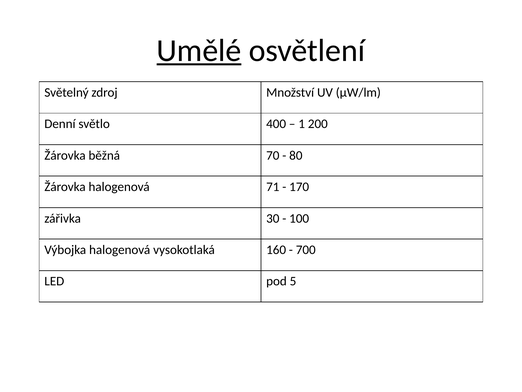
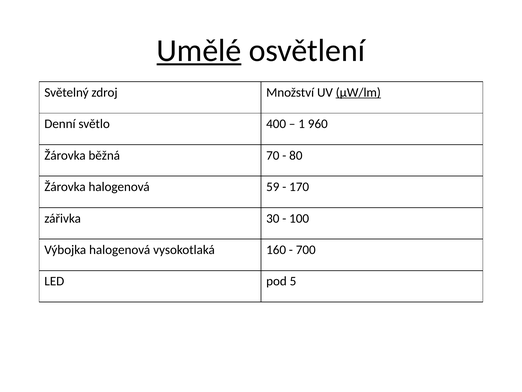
µW/lm underline: none -> present
200: 200 -> 960
71: 71 -> 59
